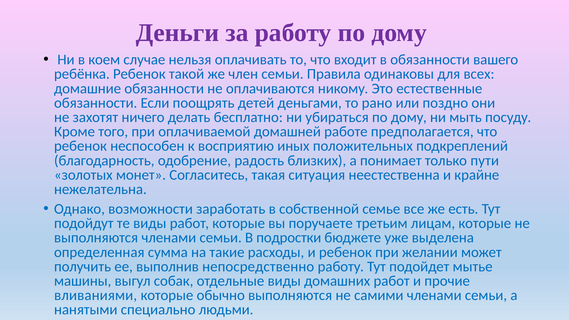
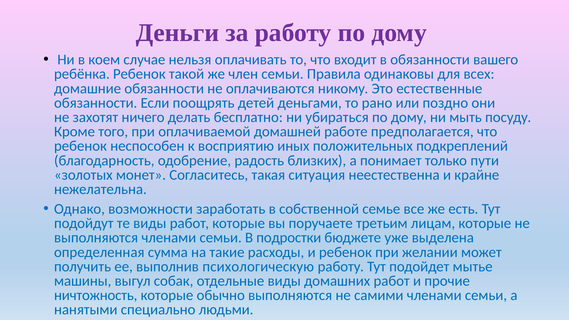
непосредственно: непосредственно -> психологическую
вливаниями: вливаниями -> ничтожность
